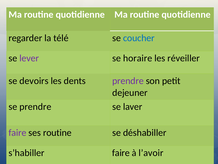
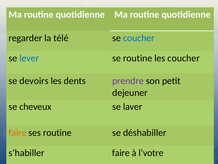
lever colour: purple -> blue
se horaire: horaire -> routine
les réveiller: réveiller -> coucher
se prendre: prendre -> cheveux
faire at (17, 132) colour: purple -> orange
l’avoir: l’avoir -> l’votre
